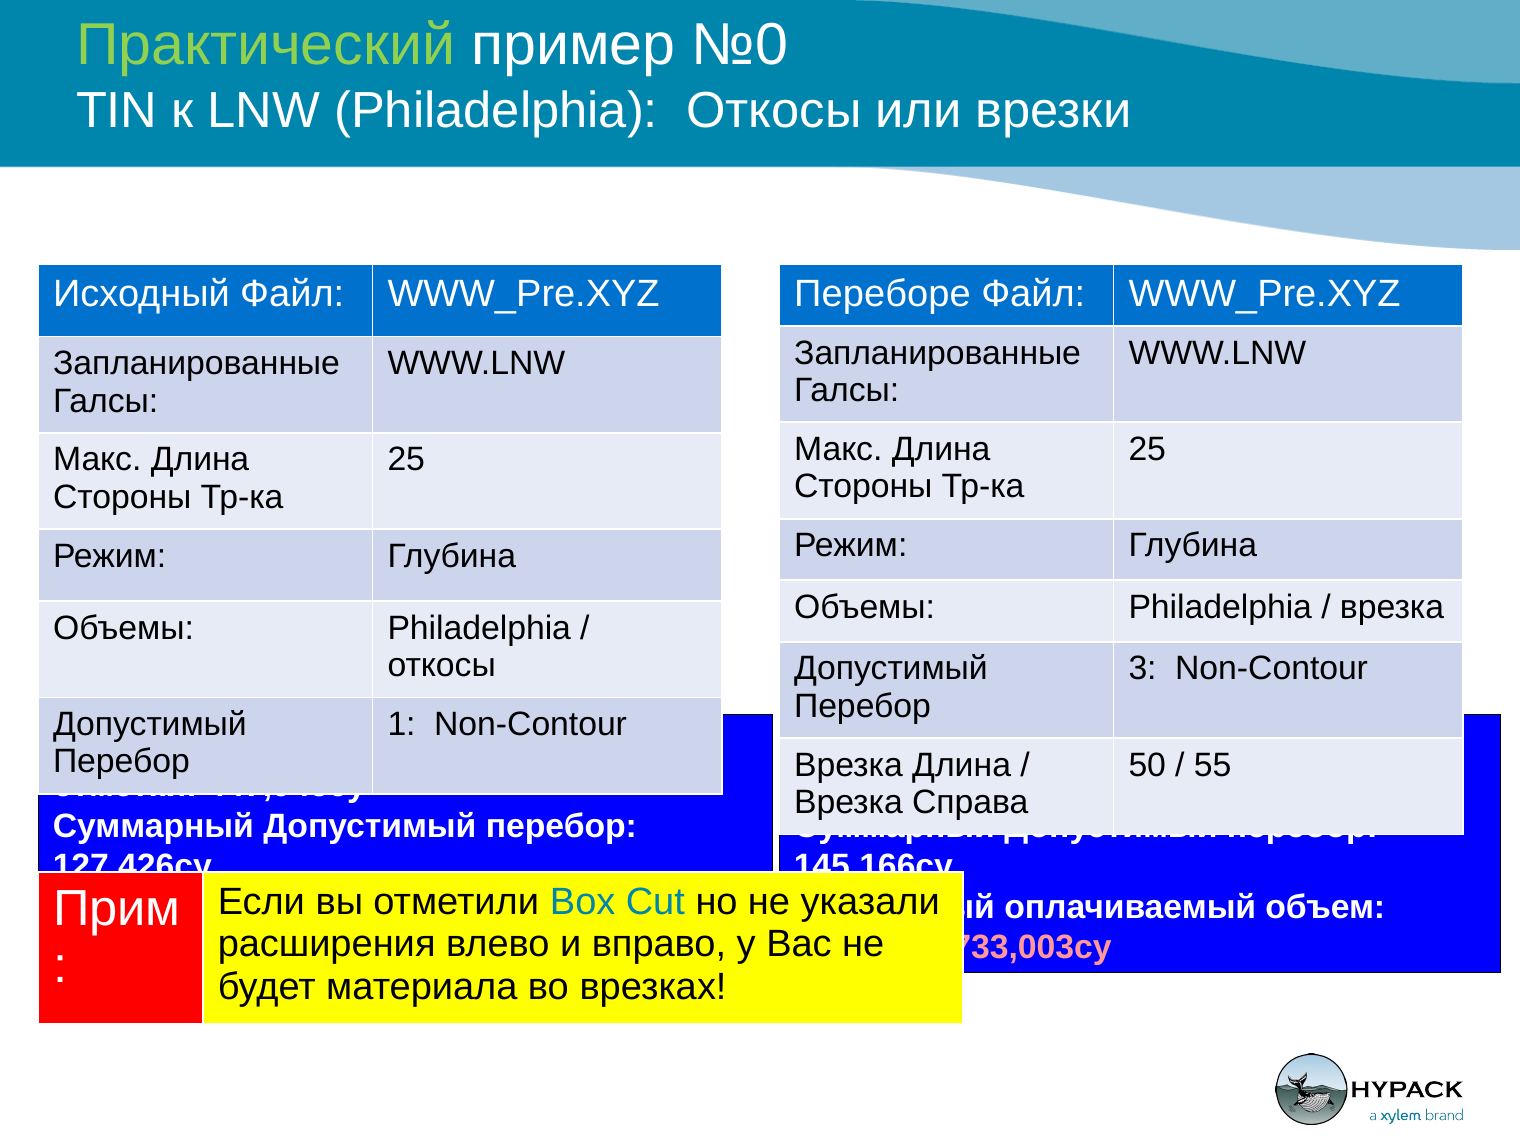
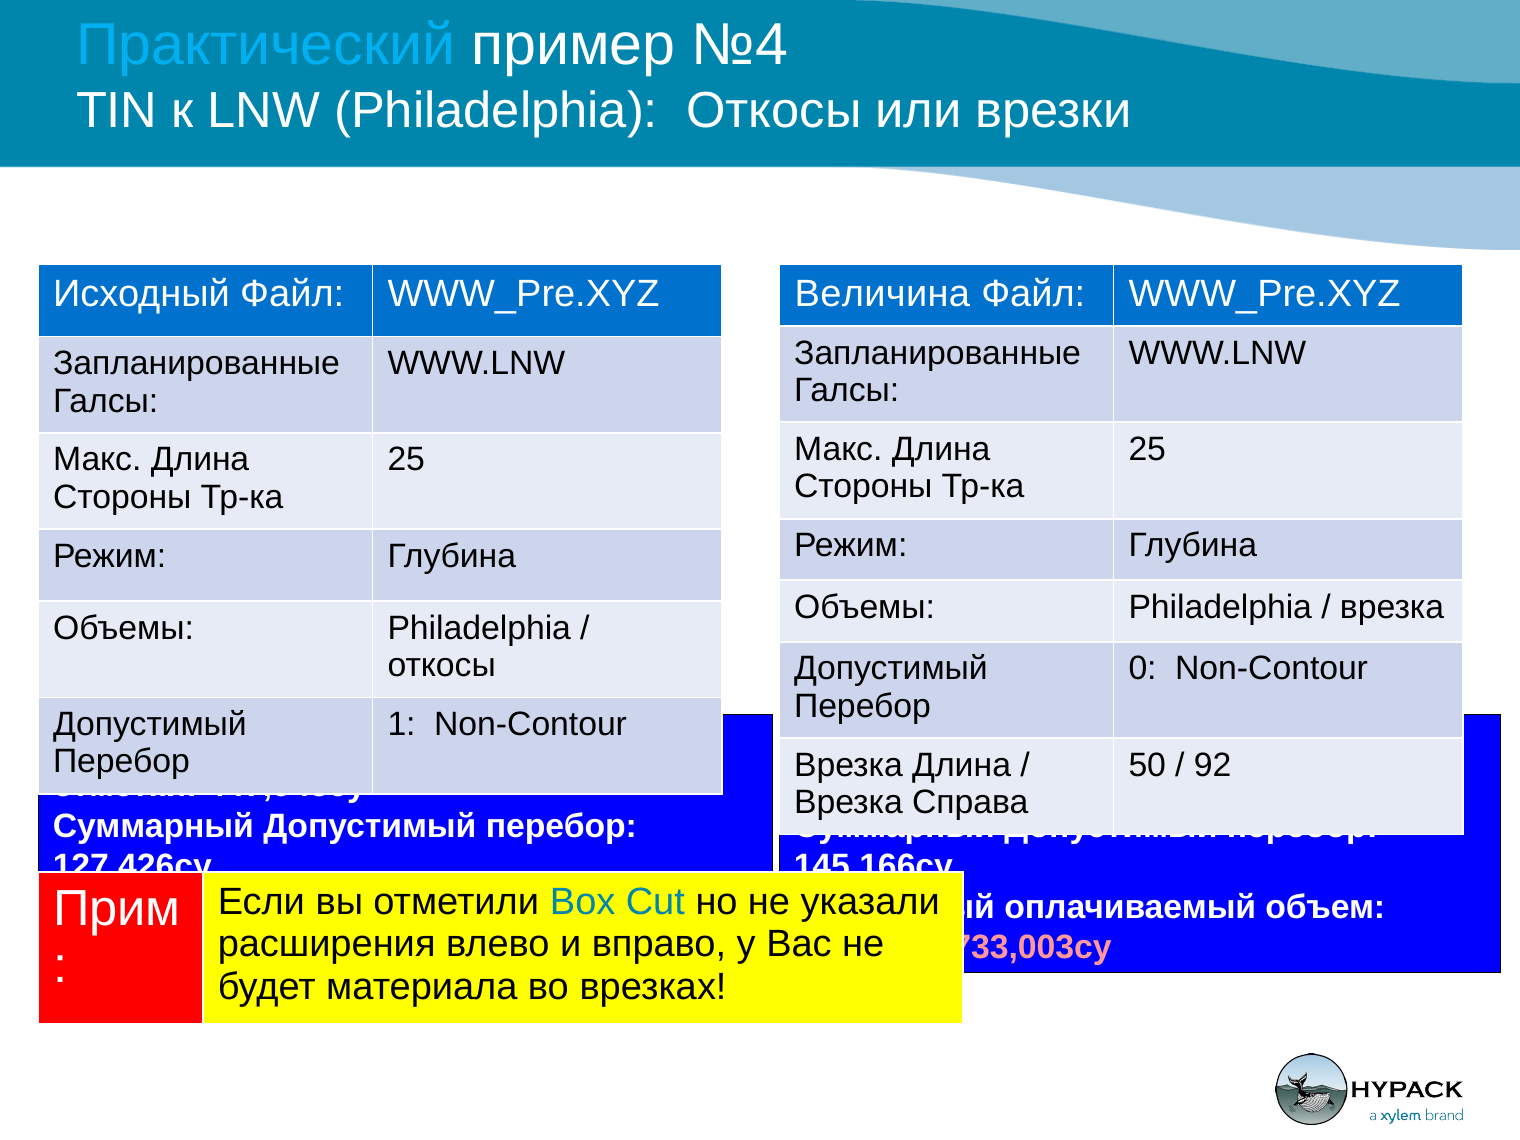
Практический colour: light green -> light blue
№0: №0 -> №4
Переборе: Переборе -> Величина
3: 3 -> 0
55: 55 -> 92
